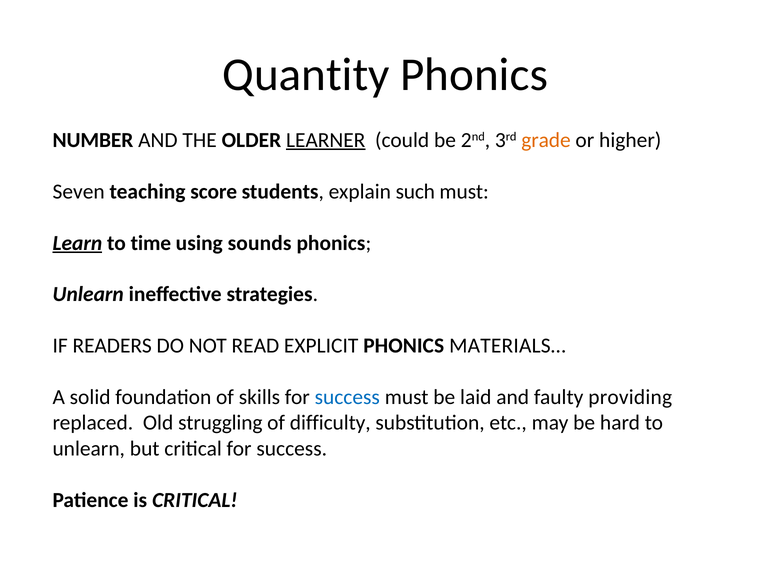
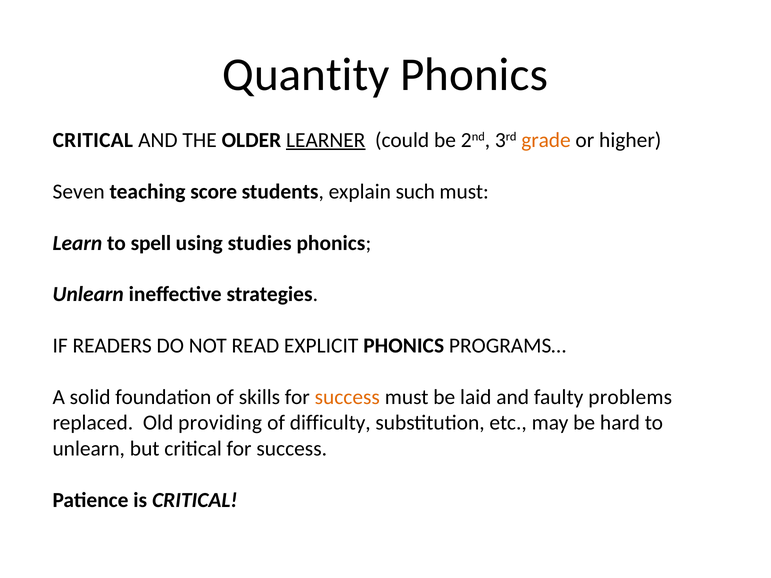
NUMBER at (93, 140): NUMBER -> CRITICAL
Learn underline: present -> none
time: time -> spell
sounds: sounds -> studies
MATERIALS…: MATERIALS… -> PROGRAMS…
success at (347, 397) colour: blue -> orange
providing: providing -> problems
struggling: struggling -> providing
